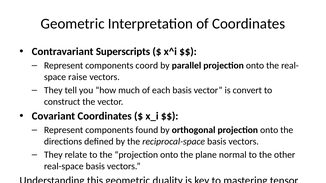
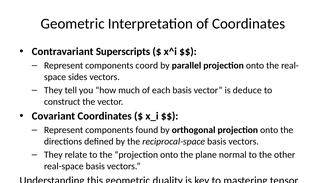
raise: raise -> sides
convert: convert -> deduce
